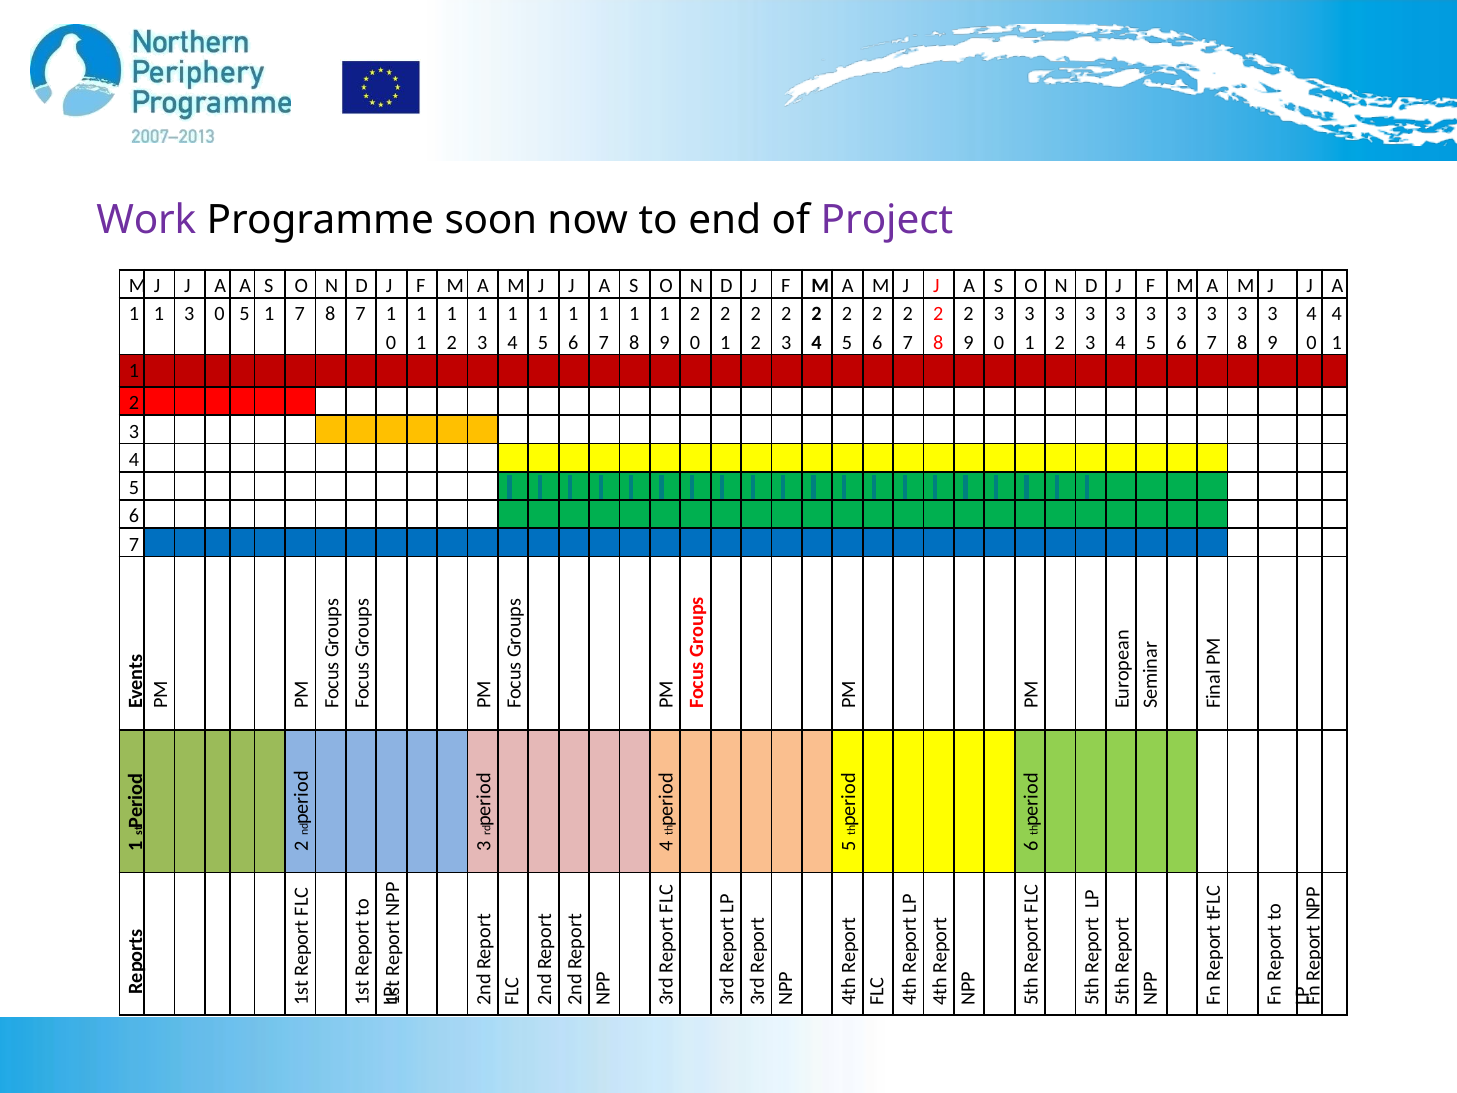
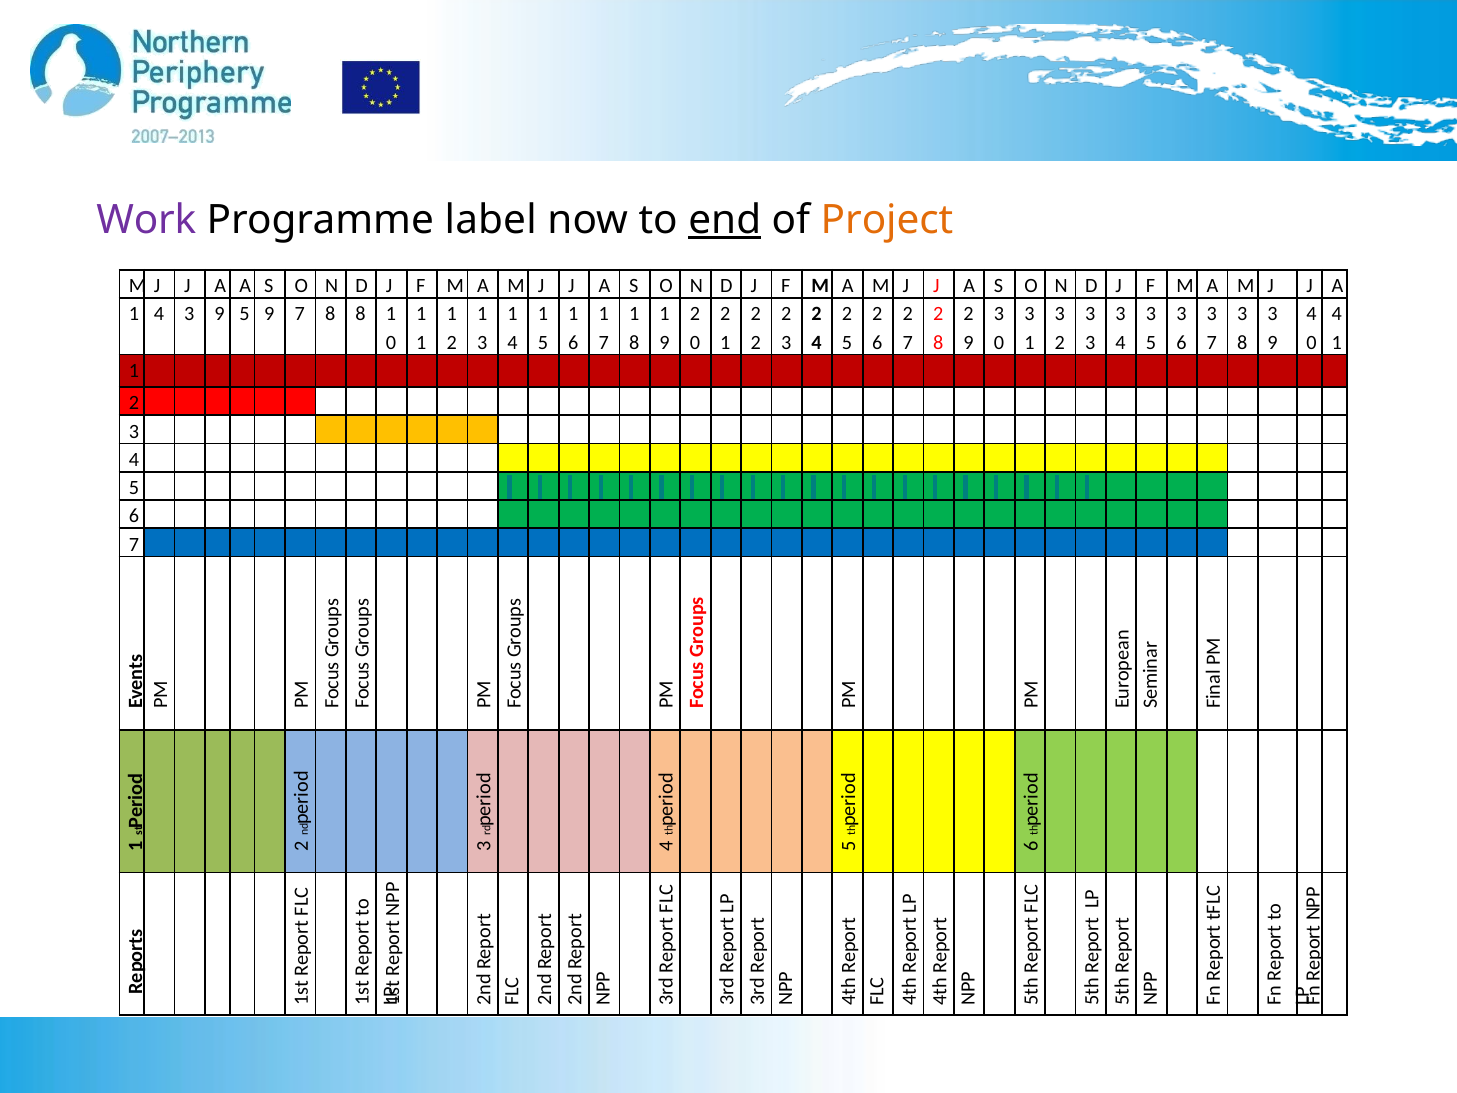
soon: soon -> label
end underline: none -> present
Project colour: purple -> orange
1 at (159, 314): 1 -> 4
0 at (220, 314): 0 -> 9
1 at (269, 314): 1 -> 9
8 7: 7 -> 8
